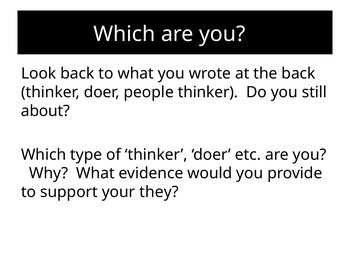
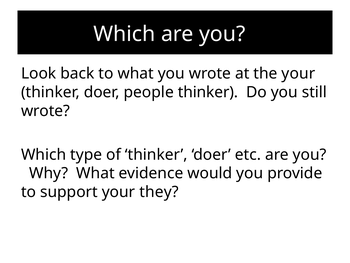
the back: back -> your
about at (45, 111): about -> wrote
